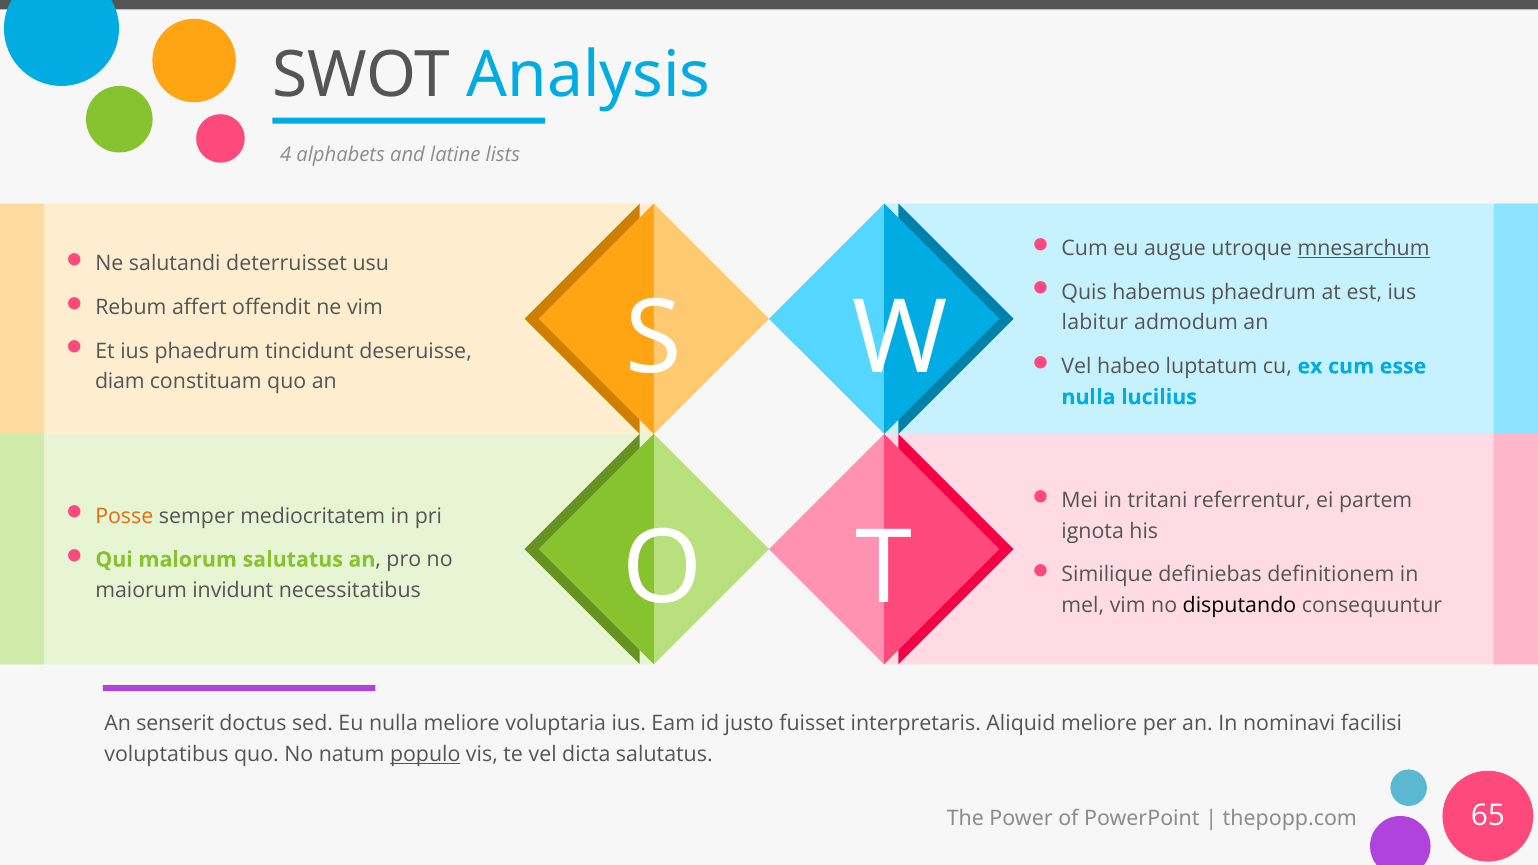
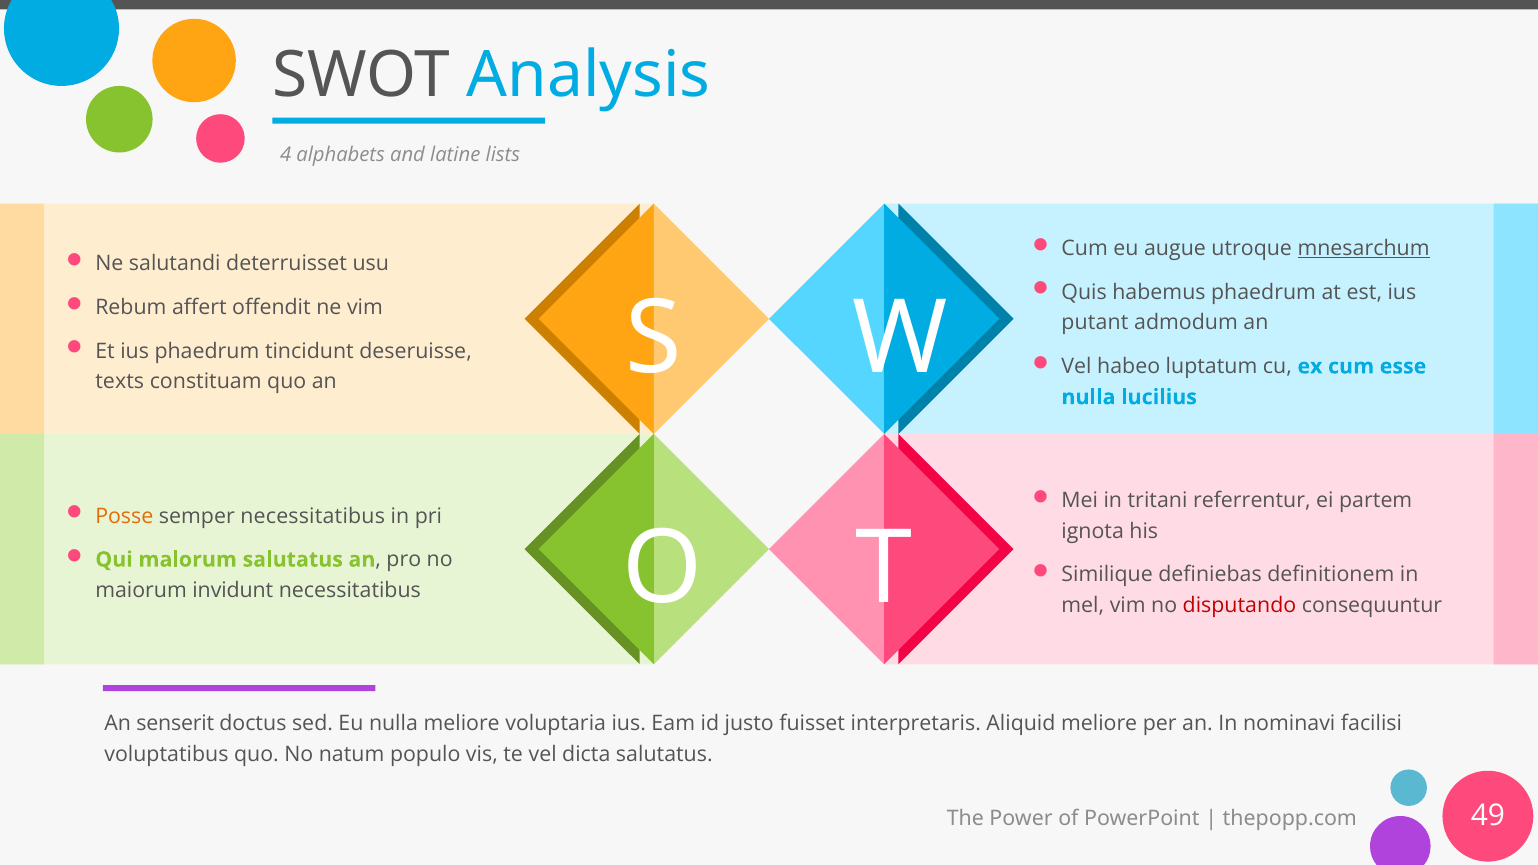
labitur: labitur -> putant
diam: diam -> texts
semper mediocritatem: mediocritatem -> necessitatibus
disputando colour: black -> red
populo underline: present -> none
65: 65 -> 49
